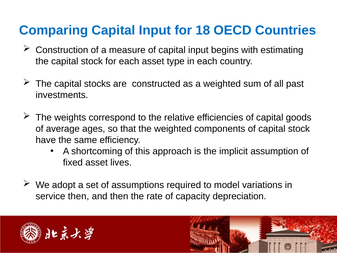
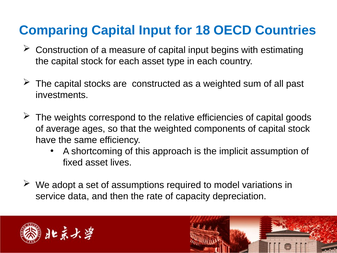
service then: then -> data
